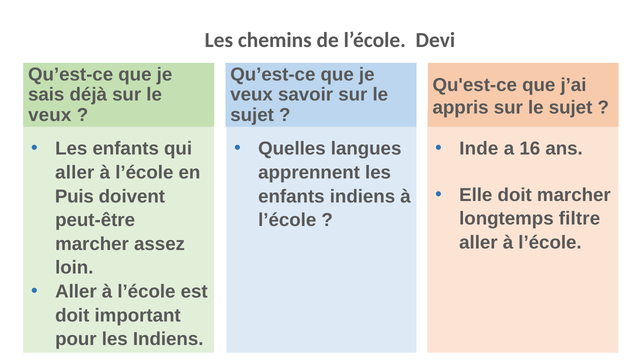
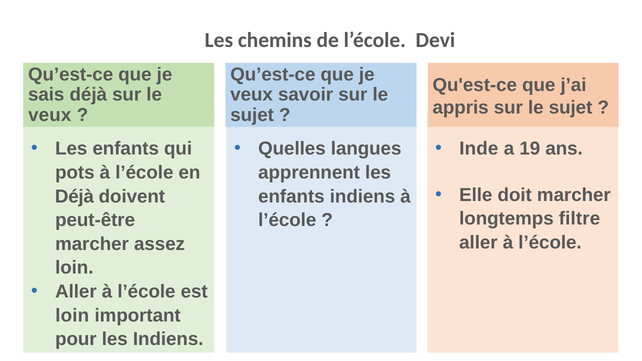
16: 16 -> 19
aller at (75, 173): aller -> pots
Puis at (74, 196): Puis -> Déjà
doit at (72, 316): doit -> loin
